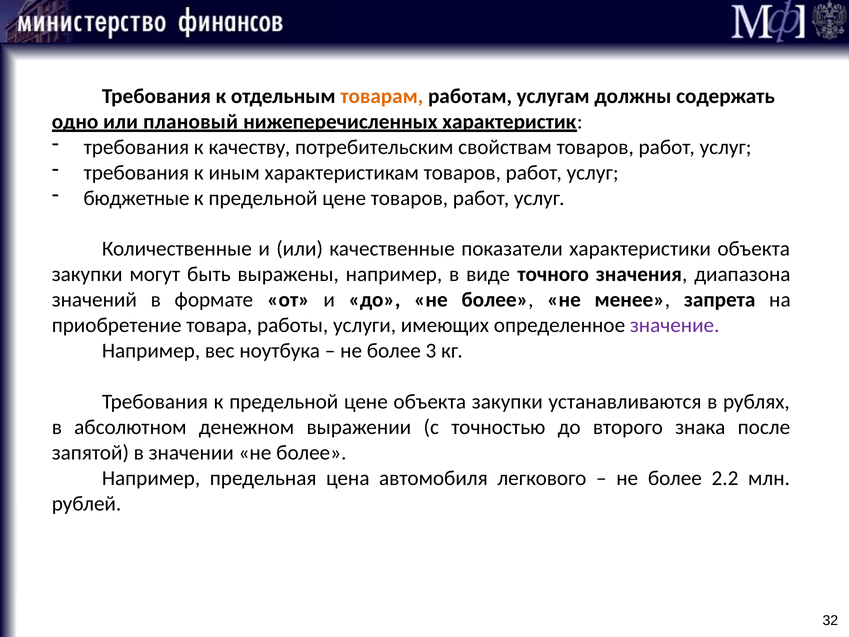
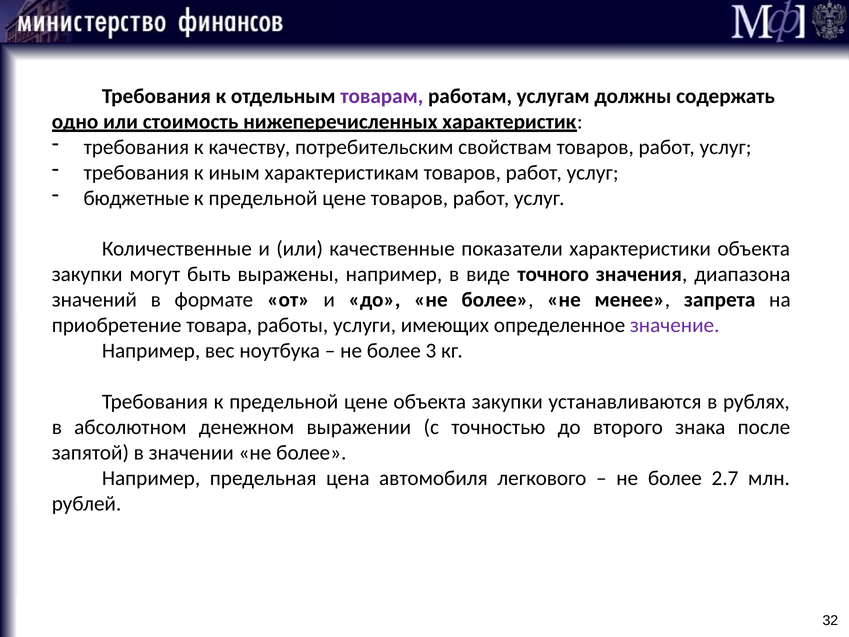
товарам colour: orange -> purple
плановый: плановый -> стоимость
2.2: 2.2 -> 2.7
